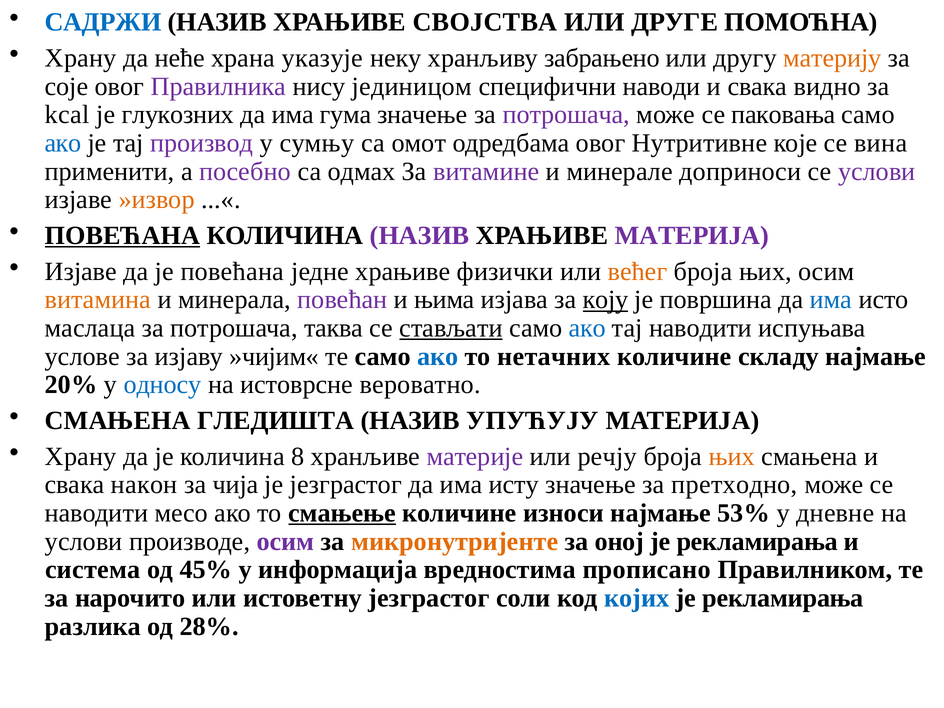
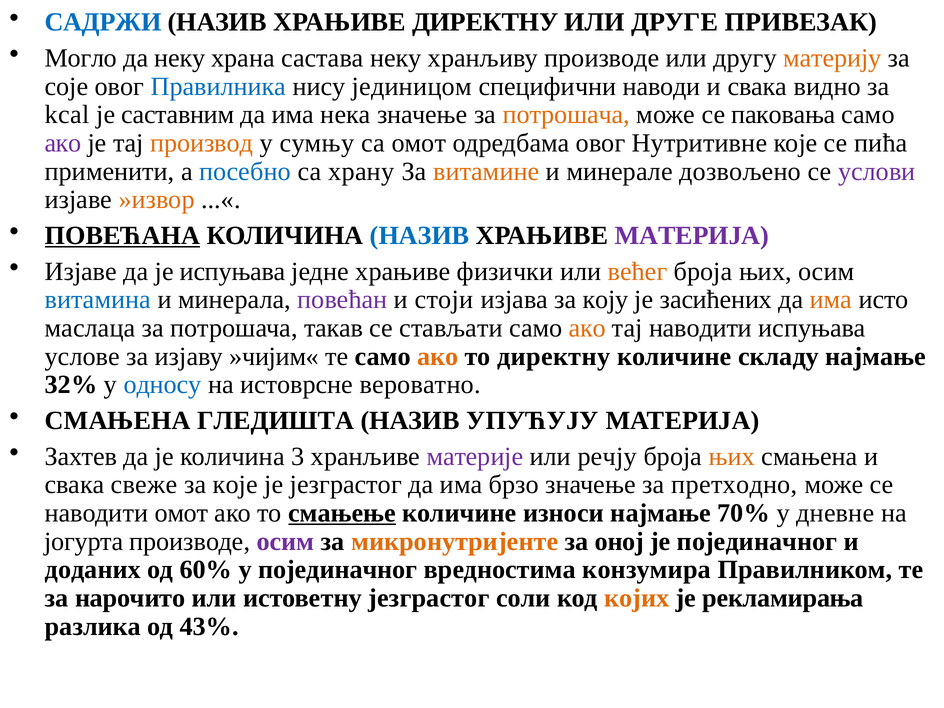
ХРАЊИВЕ СВОЈСТВА: СВОЈСТВА -> ДИРЕКТНУ
ПОМОЋНА: ПОМОЋНА -> ПРИВЕЗАК
Хрaну at (81, 58): Хрaну -> Могло
да неће: неће -> неку
указује: указује -> састава
хранљиву забрањено: забрањено -> производе
Правилника colour: purple -> blue
глукозних: глукозних -> сaстaвним
гума: гума -> нека
потрошача at (566, 115) colour: purple -> orange
ако at (63, 143) colour: blue -> purple
производ colour: purple -> orange
вина: вина -> пића
посебно colour: purple -> blue
одмах: одмах -> хрaну
витамине colour: purple -> orange
доприноси: доприноси -> дозвољено
НАЗИВ at (420, 236) colour: purple -> blue
је повећана: повећана -> испуњава
витамина colour: orange -> blue
њима: њима -> стоји
коју underline: present -> none
површина: површина -> засићених
има at (831, 300) colour: blue -> orange
тaквa: тaквa -> тaкaв
стављати underline: present -> none
ако at (587, 328) colour: blue -> orange
ако at (438, 356) colour: blue -> orange
то нетачних: нетачних -> директну
20%: 20% -> 32%
Хрaну at (81, 457): Хрaну -> Захтев
8: 8 -> 3
након: након -> свеже
за чија: чија -> које
исту: исту -> брзо
наводити месо: месо -> омот
53%: 53% -> 70%
услови at (84, 541): услови -> јогурта
рекламирања at (757, 541): рекламирања -> појединачног
система: система -> доданих
45%: 45% -> 60%
у информација: информација -> појединачног
прописано: прописано -> конзумира
којих colour: blue -> orange
28%: 28% -> 43%
